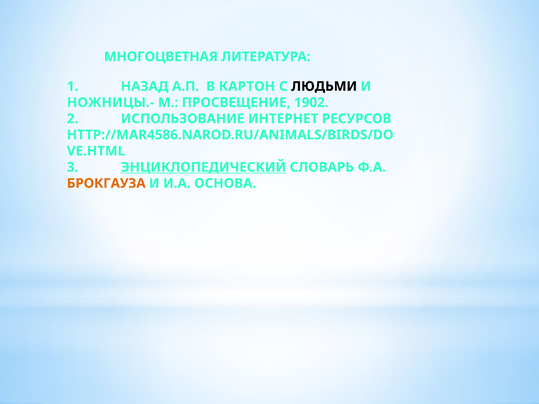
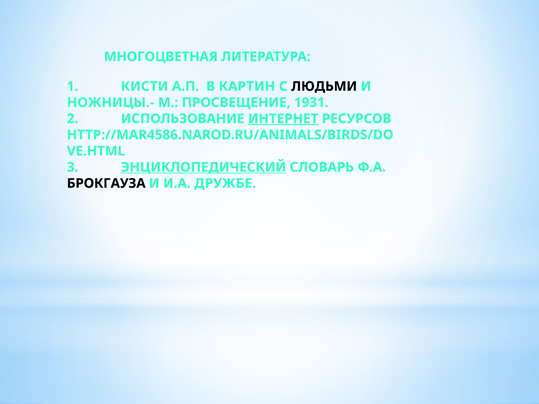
НАЗАД: НАЗАД -> КИСТИ
КАРТОН: КАРТОН -> КАРТИН
1902: 1902 -> 1931
ИНТЕРНЕТ underline: none -> present
БРОКГАУЗА colour: orange -> black
ОСНОВА: ОСНОВА -> ДРУЖБЕ
